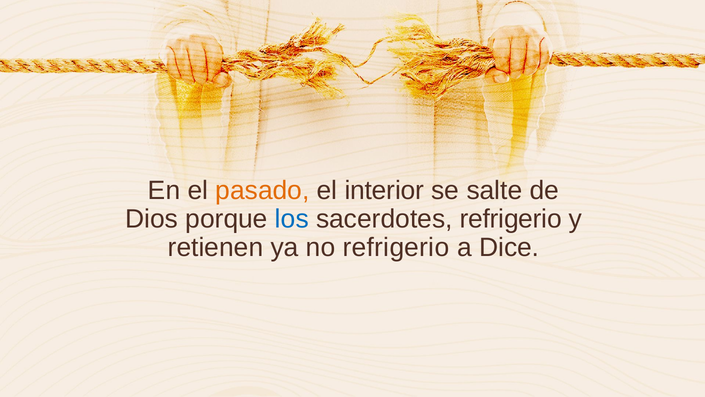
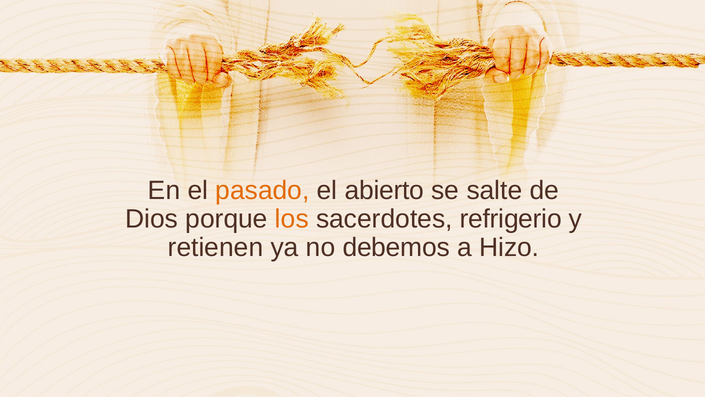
interior: interior -> abierto
los colour: blue -> orange
no refrigerio: refrigerio -> debemos
Dice: Dice -> Hizo
